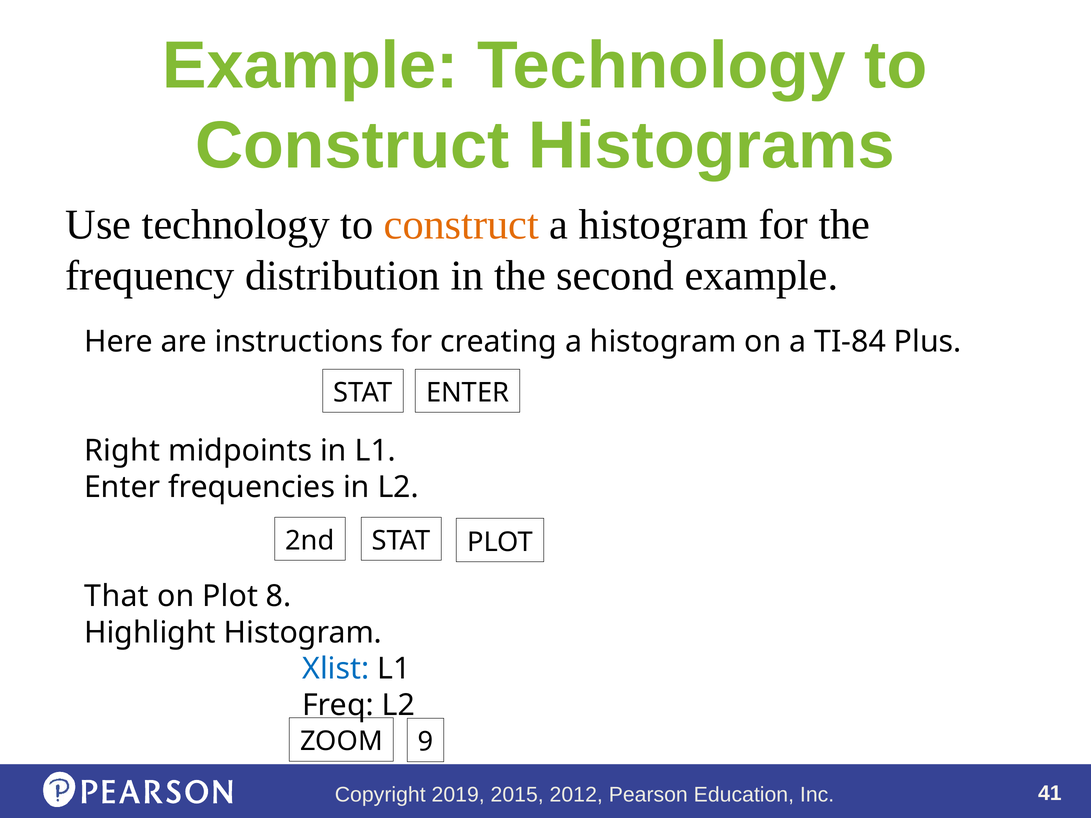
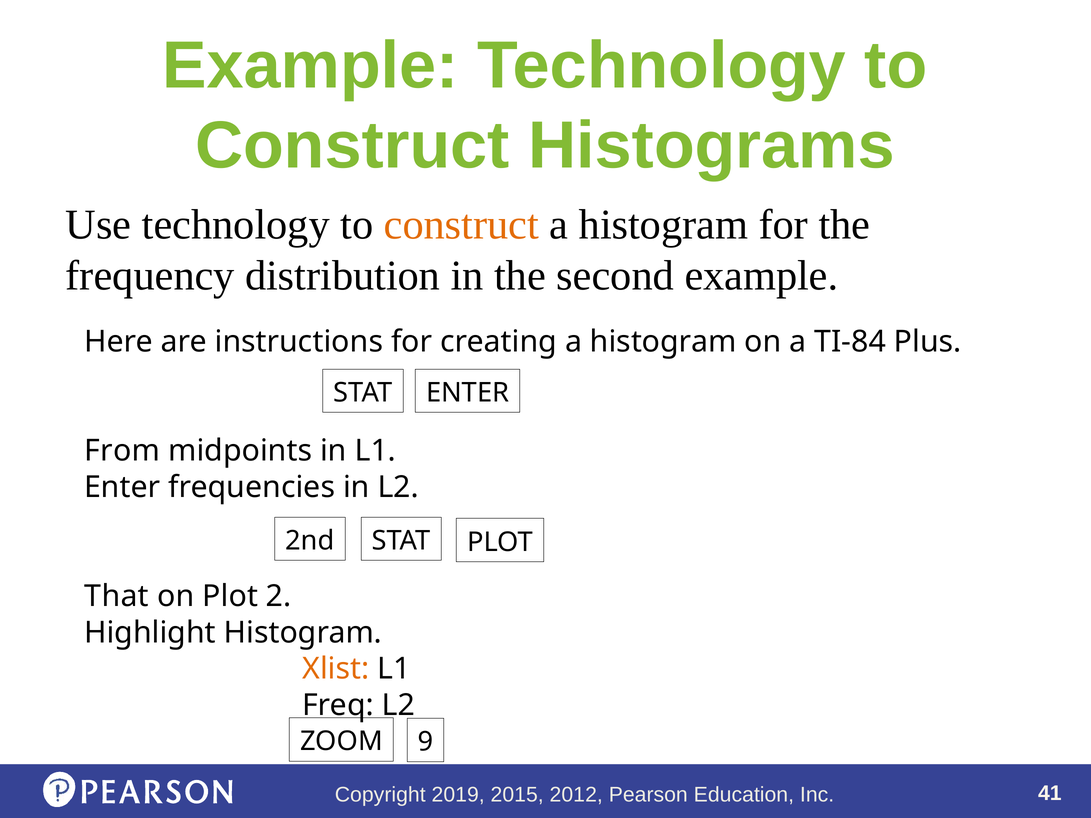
Right: Right -> From
8: 8 -> 2
Xlist colour: blue -> orange
